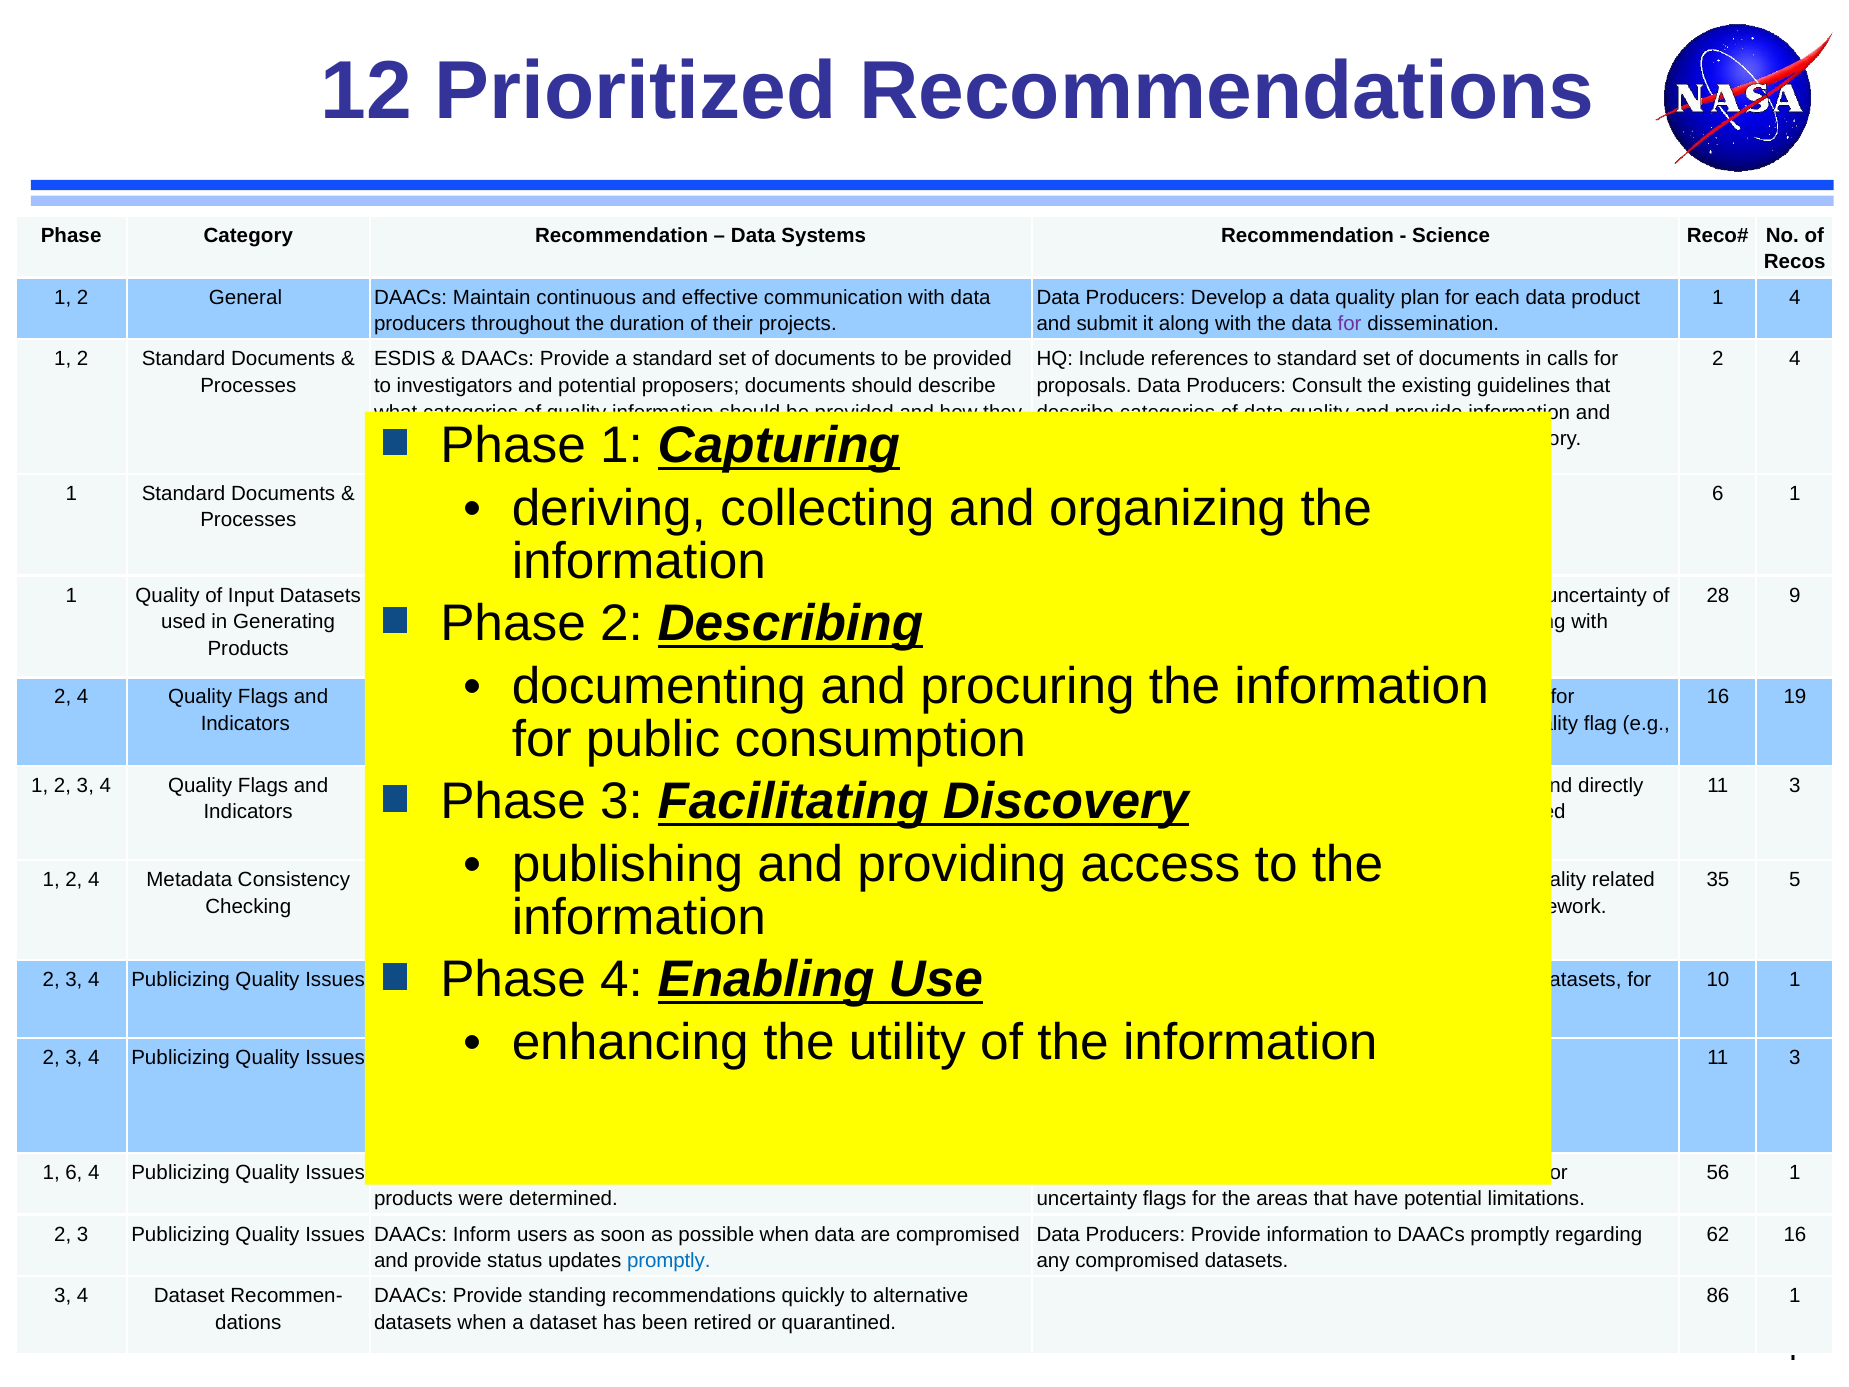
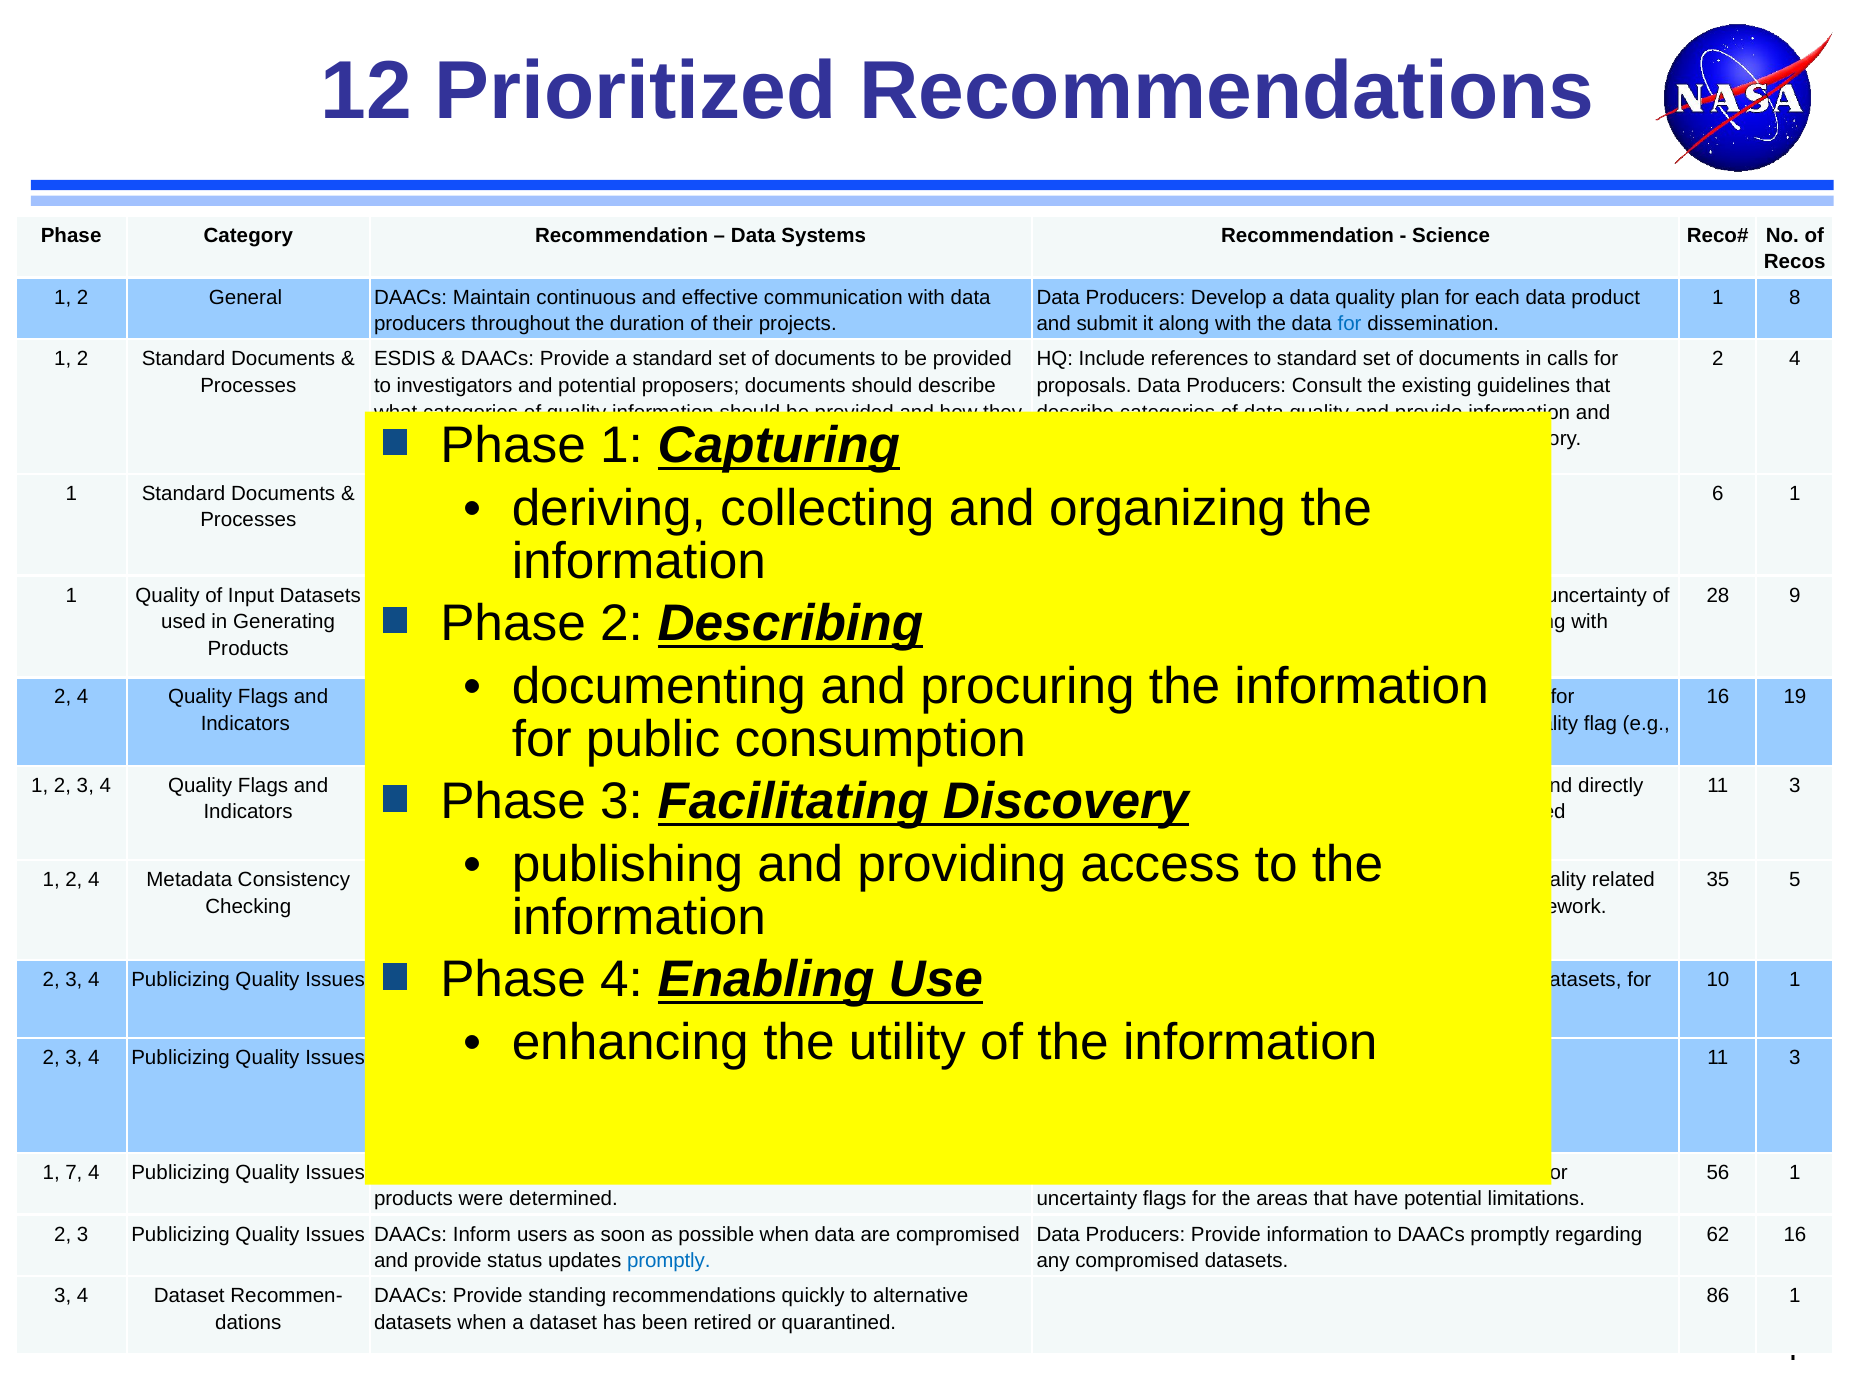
1 4: 4 -> 8
for at (1350, 324) colour: purple -> blue
1 6: 6 -> 7
